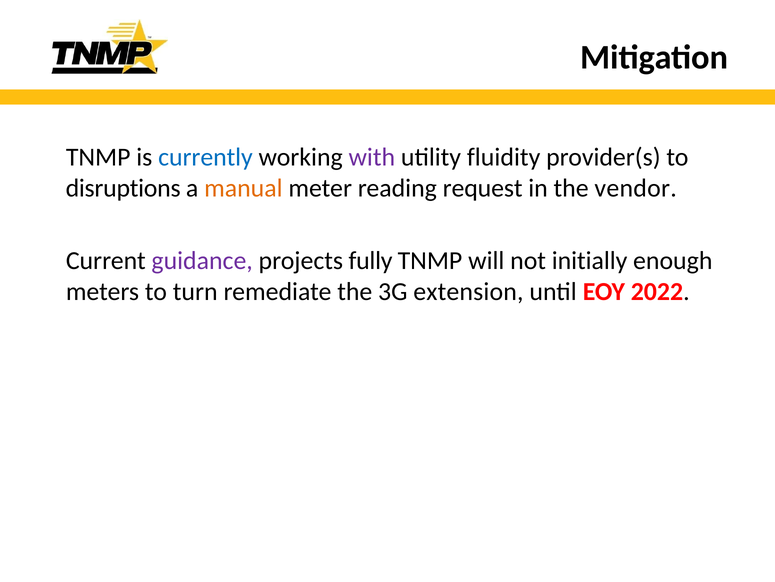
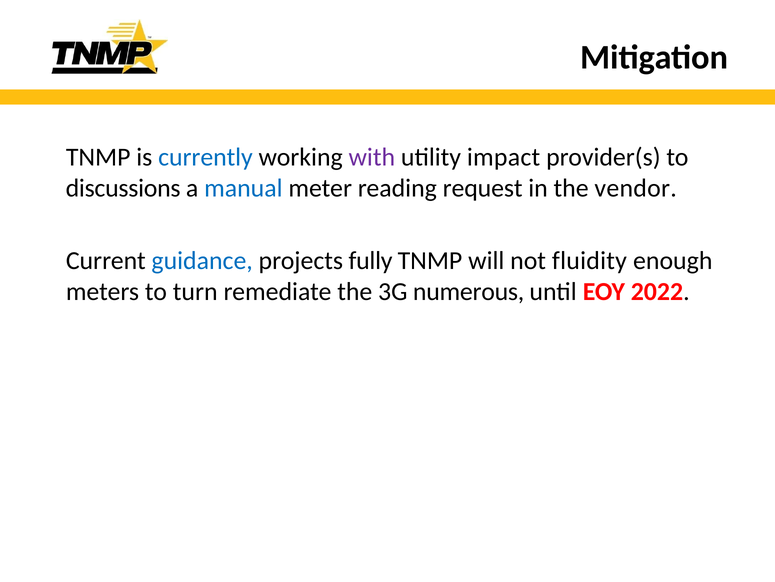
fluidity: fluidity -> impact
disruptions: disruptions -> discussions
manual colour: orange -> blue
guidance colour: purple -> blue
initially: initially -> fluidity
extension: extension -> numerous
